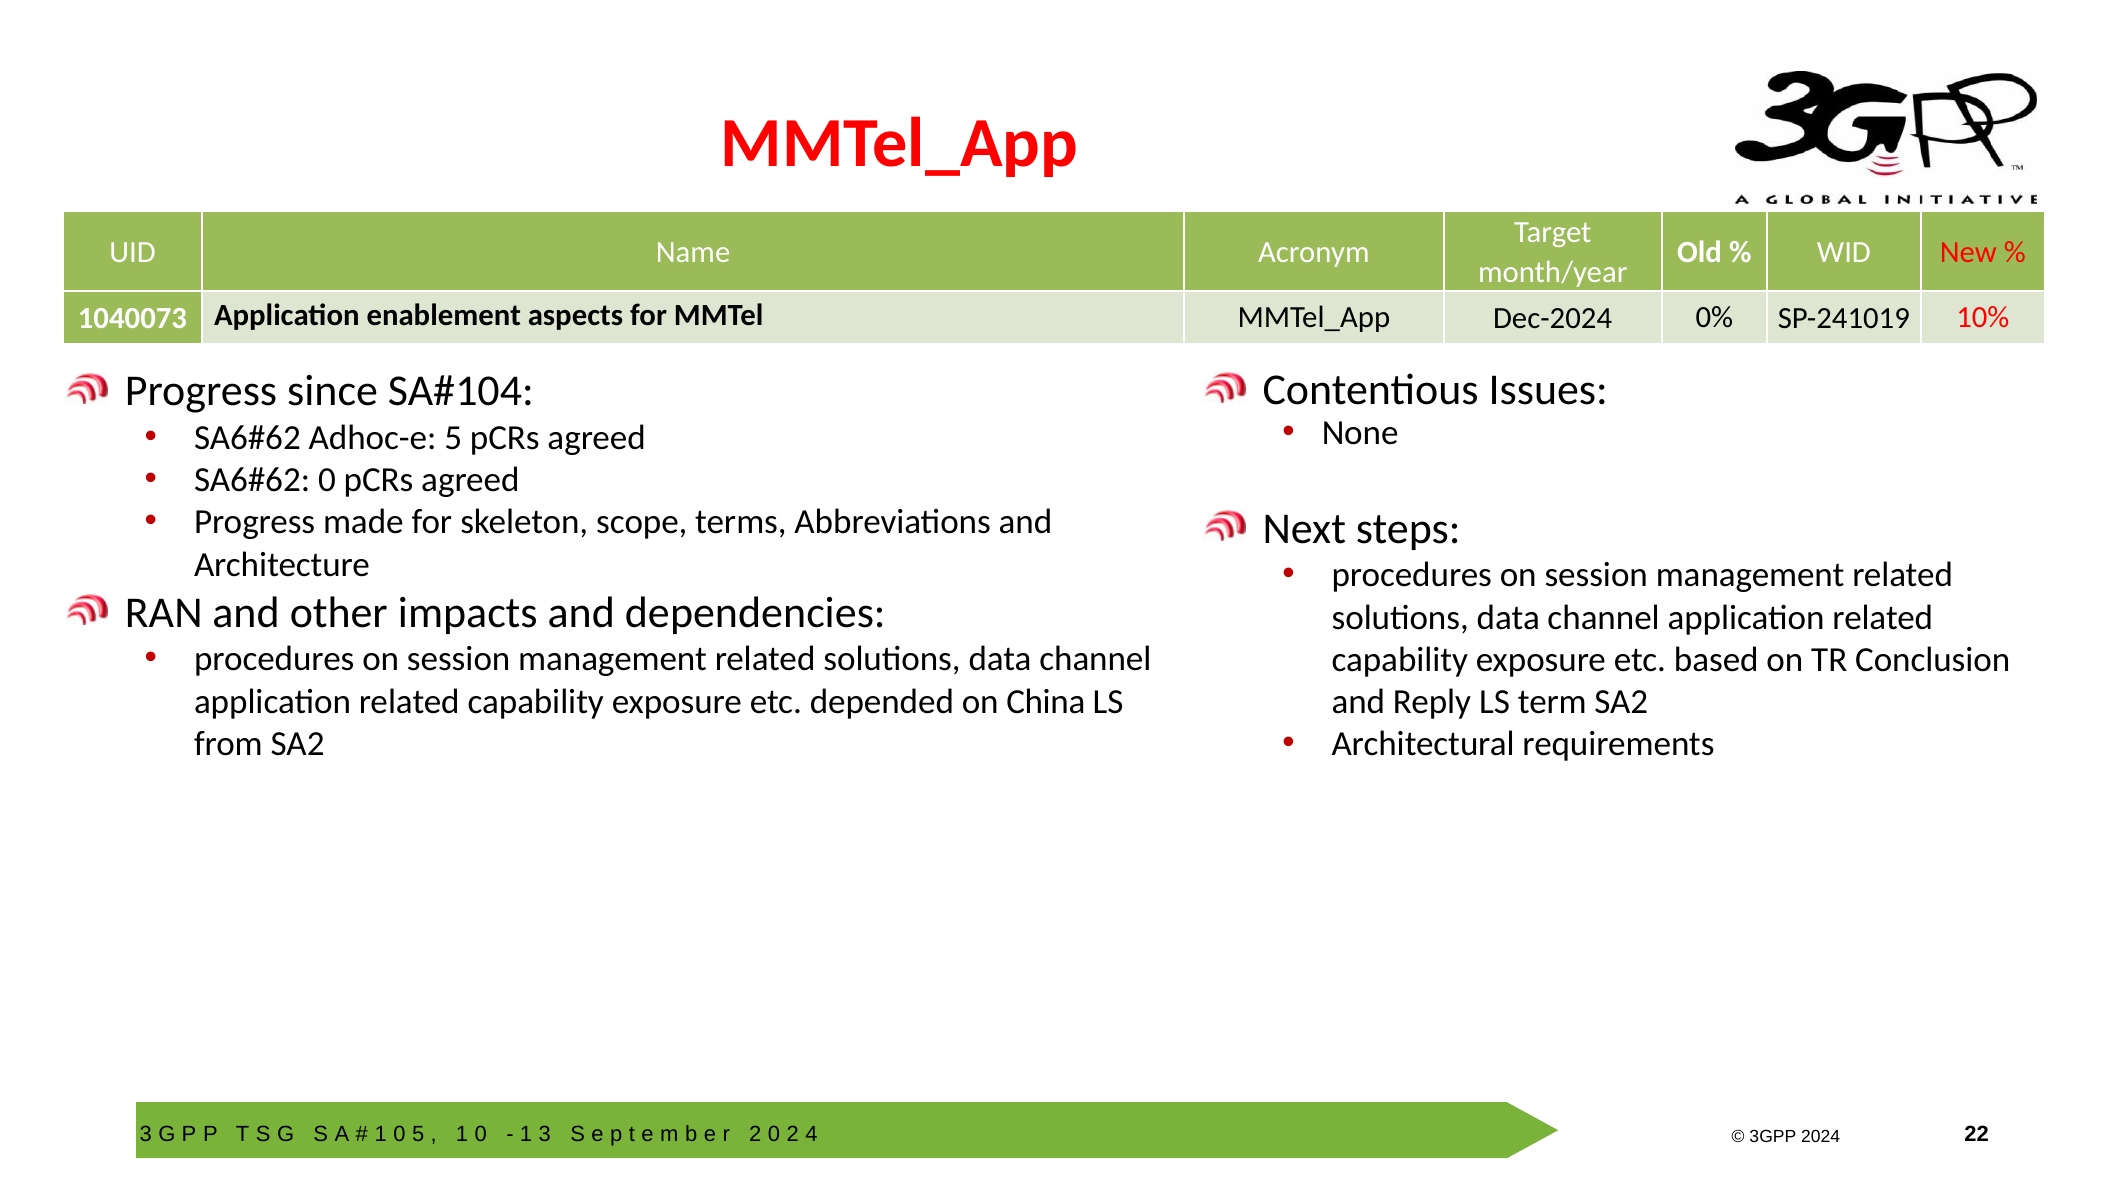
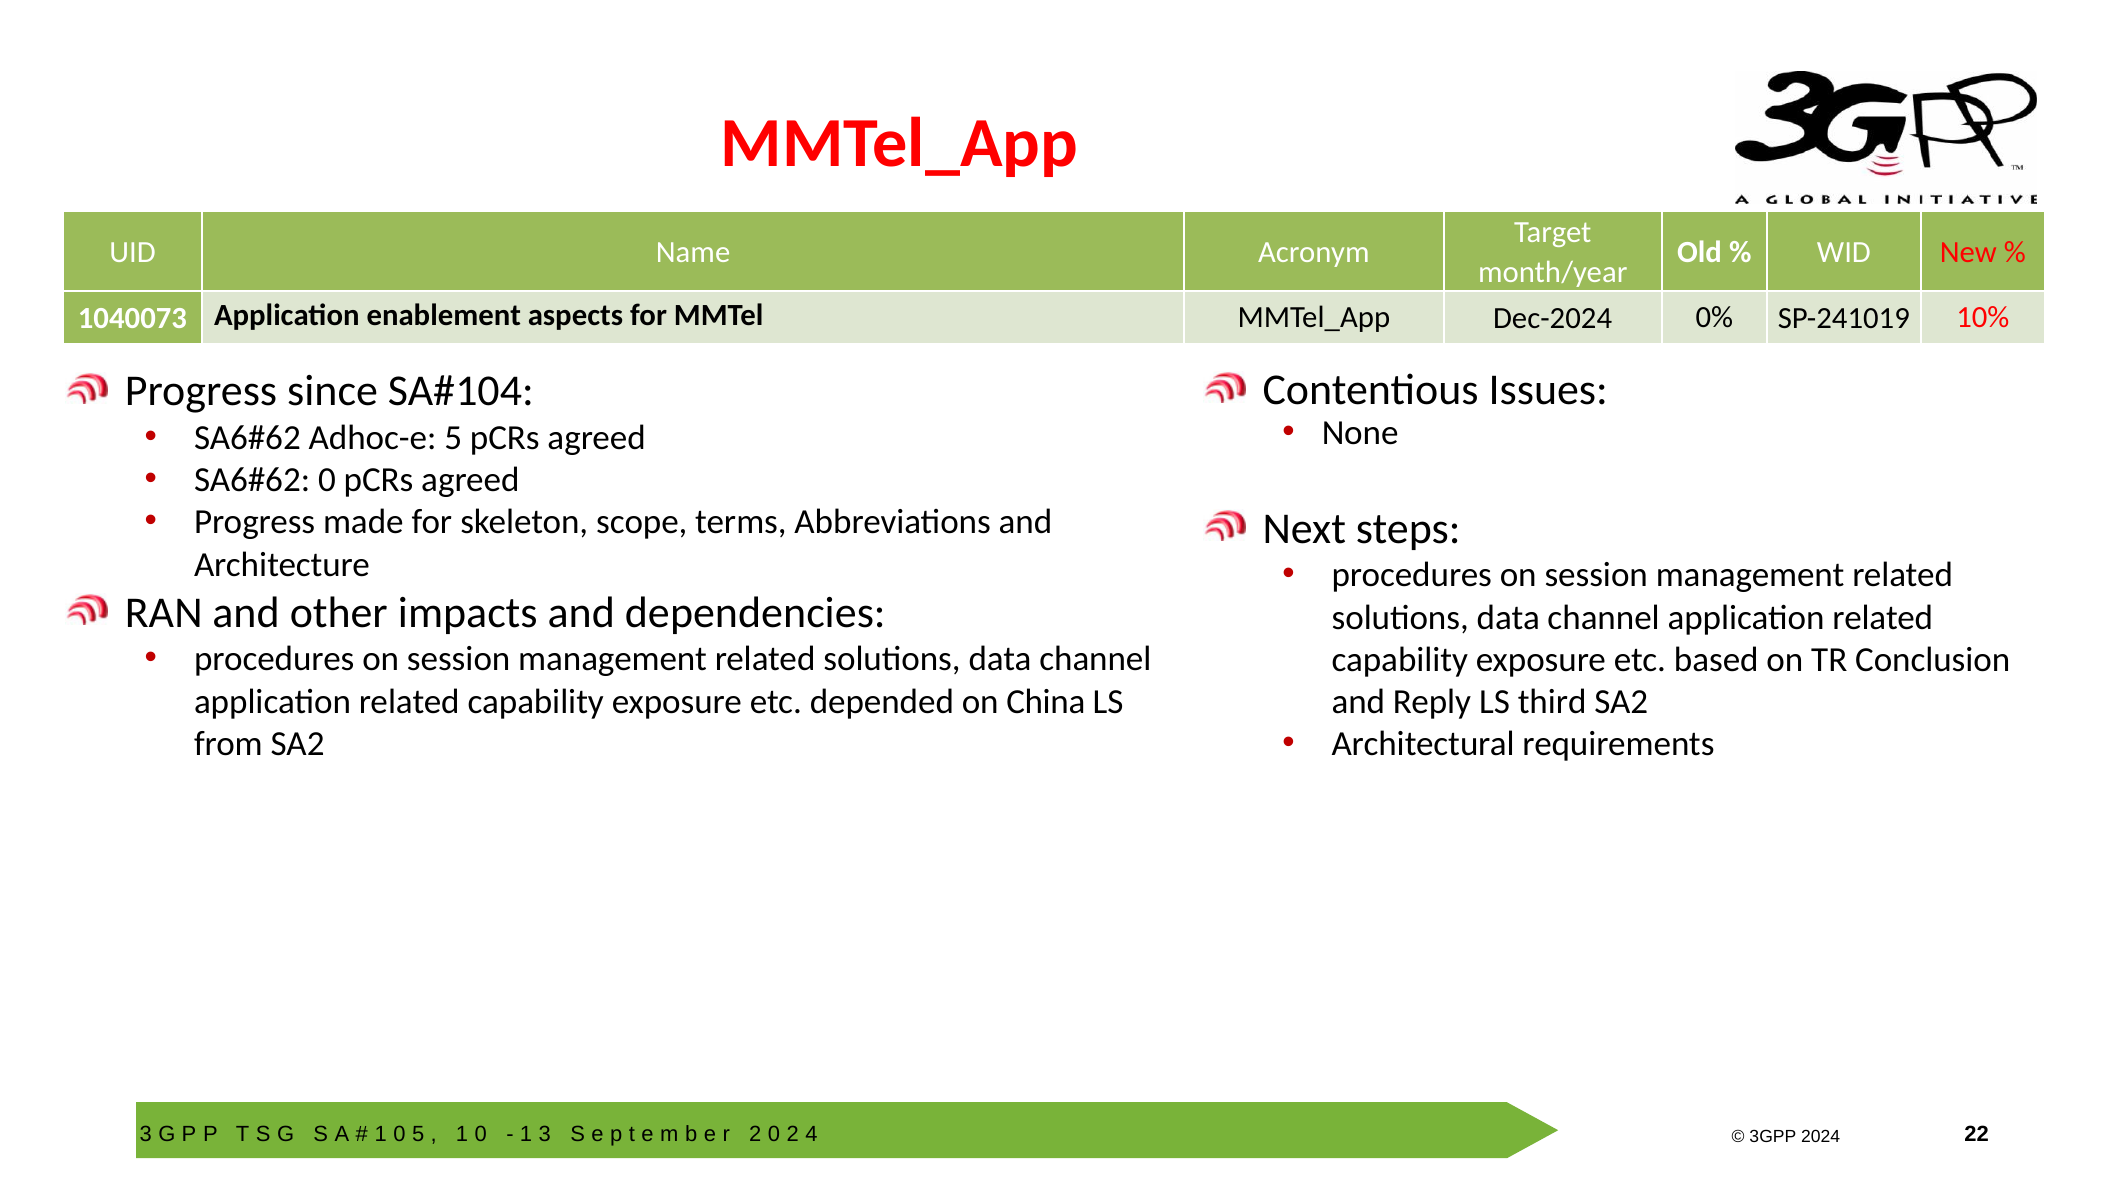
term: term -> third
